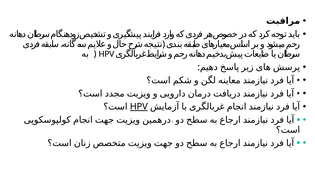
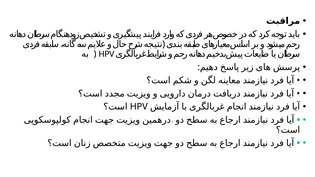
HPV at (139, 107) underline: present -> none
